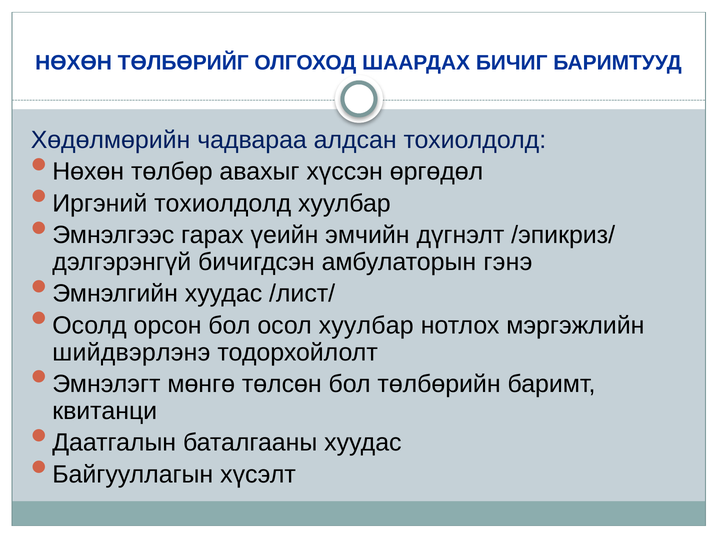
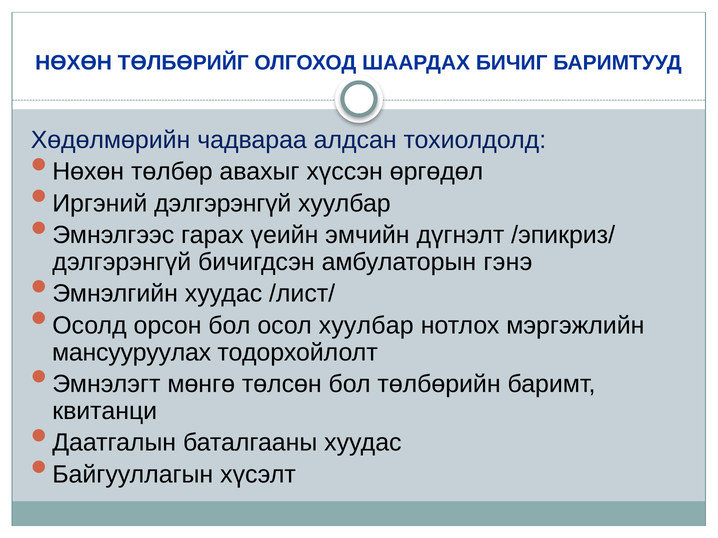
Иргэний тохиолдолд: тохиолдолд -> дэлгэрэнгүй
шийдвэрлэнэ: шийдвэрлэнэ -> мансууруулах
